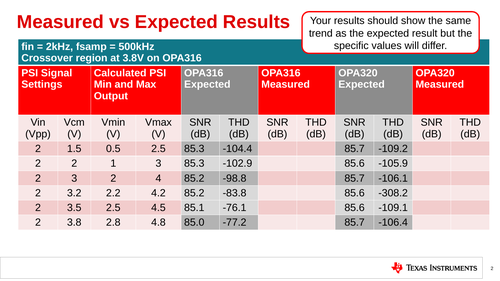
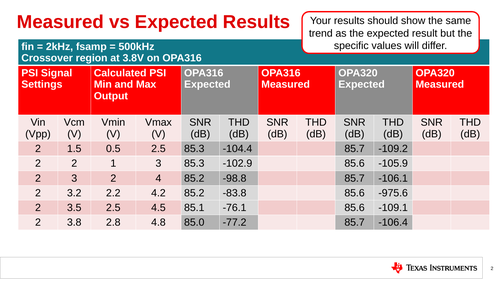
-308.2: -308.2 -> -975.6
